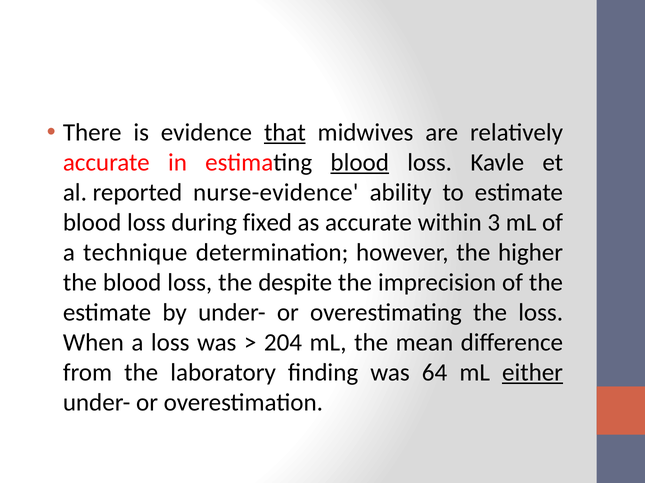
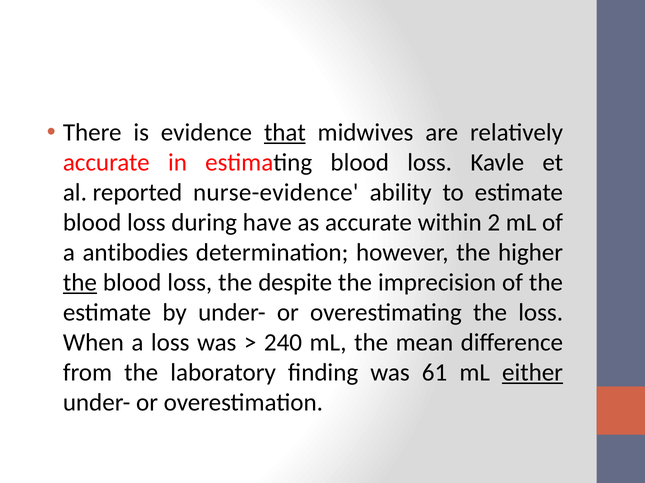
blood at (360, 163) underline: present -> none
fixed: fixed -> have
3: 3 -> 2
technique: technique -> antibodies
the at (80, 283) underline: none -> present
204: 204 -> 240
64: 64 -> 61
